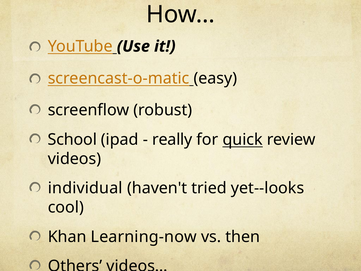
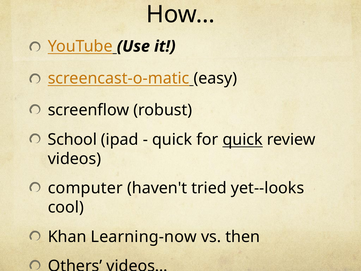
really at (172, 139): really -> quick
individual: individual -> computer
